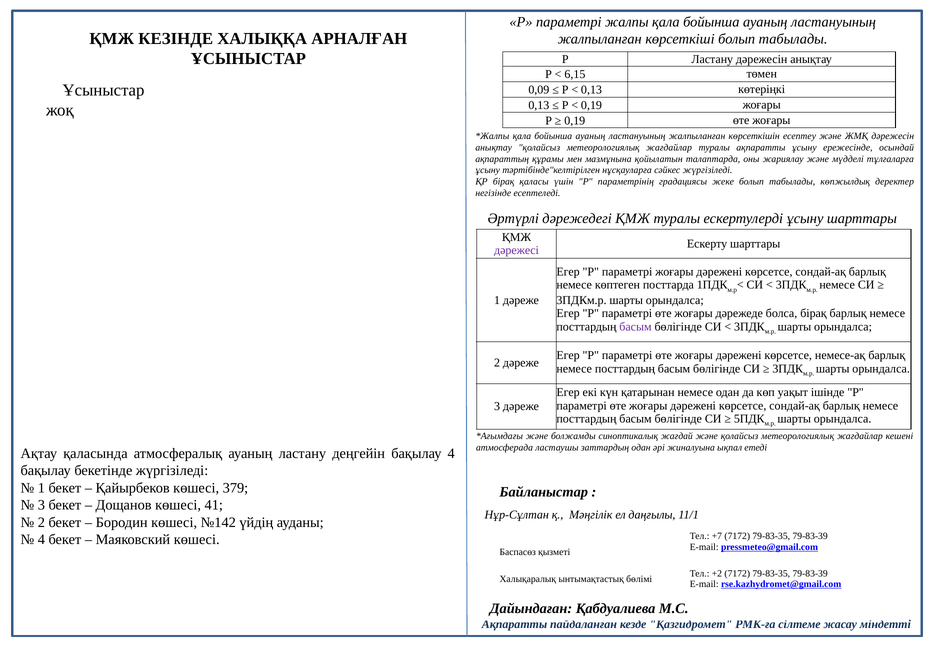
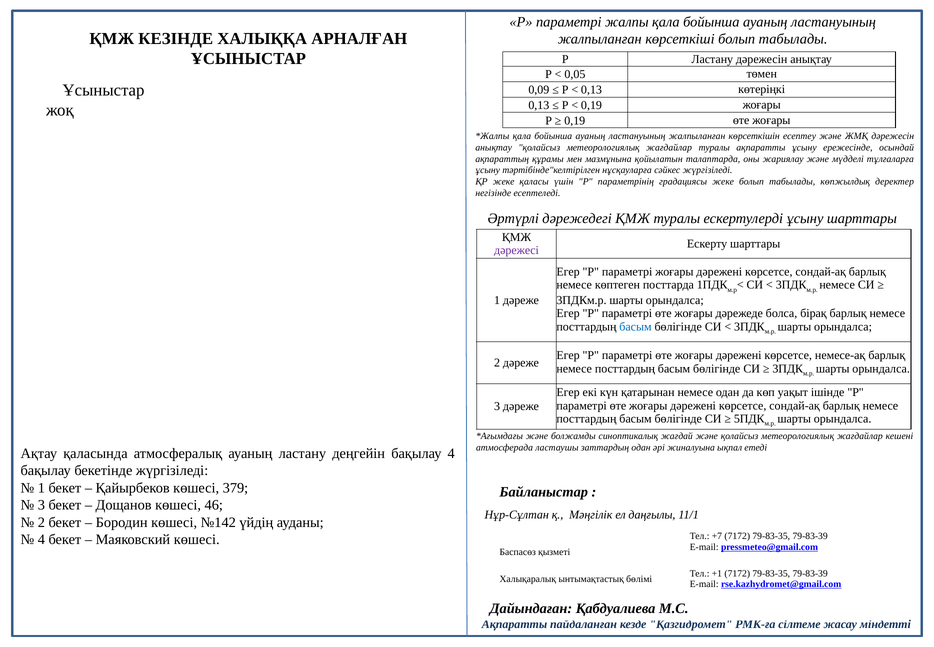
6,15: 6,15 -> 0,05
ҚР бірақ: бірақ -> жеке
басым at (635, 326) colour: purple -> blue
41: 41 -> 46
+2: +2 -> +1
